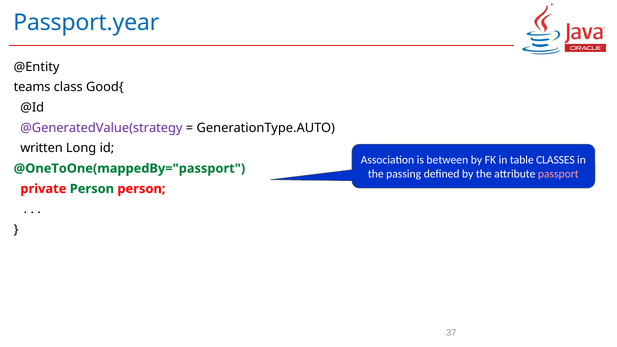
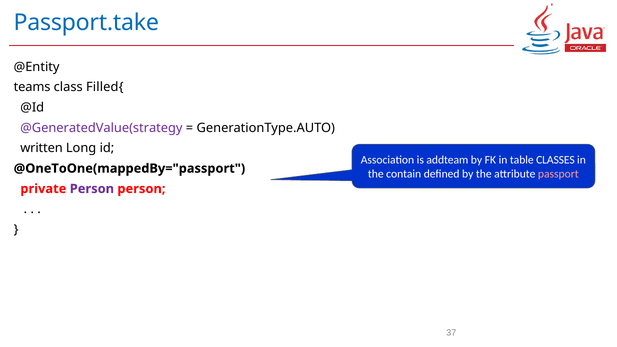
Passport.year: Passport.year -> Passport.take
Good{: Good{ -> Filled{
between: between -> addteam
@OneToOne(mappedBy="passport colour: green -> black
passing: passing -> contain
Person at (92, 189) colour: green -> purple
